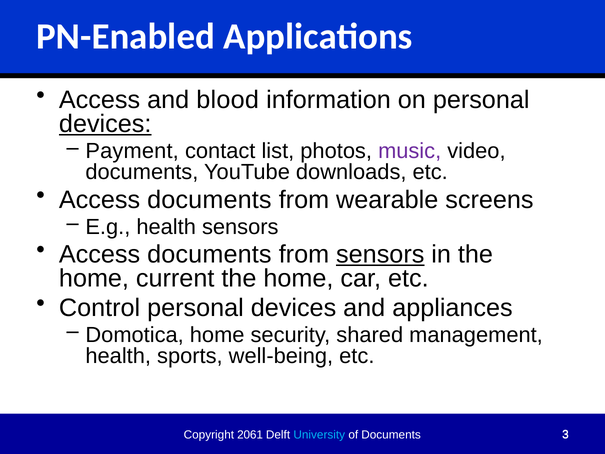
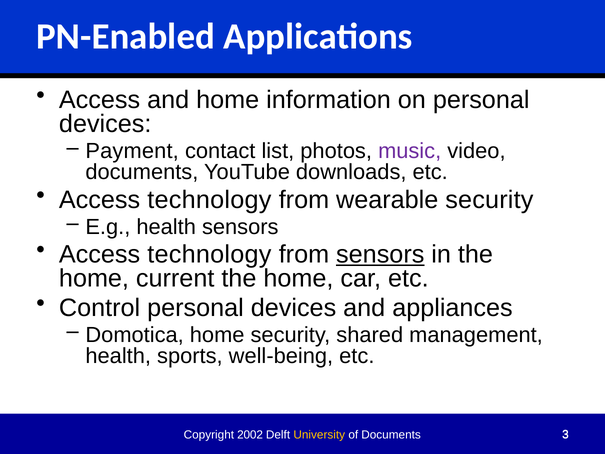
and blood: blood -> home
devices at (105, 124) underline: present -> none
documents at (209, 200): documents -> technology
wearable screens: screens -> security
documents at (209, 254): documents -> technology
2061: 2061 -> 2002
University colour: light blue -> yellow
